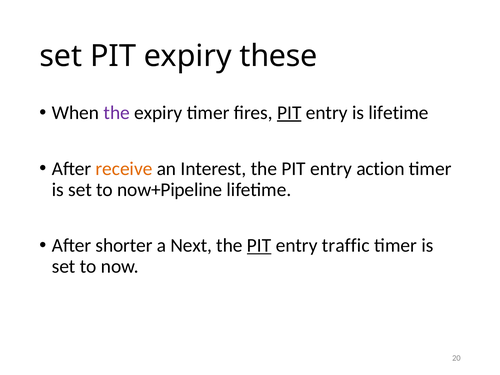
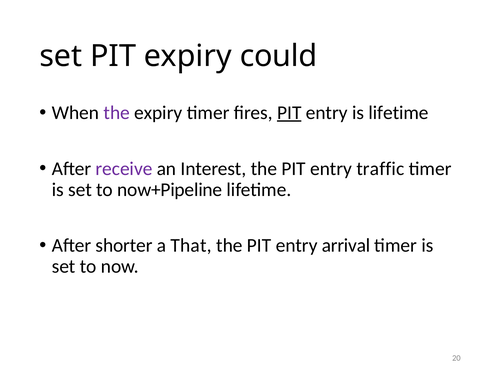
these: these -> could
receive colour: orange -> purple
action: action -> traffic
Next: Next -> That
PIT at (259, 246) underline: present -> none
traffic: traffic -> arrival
